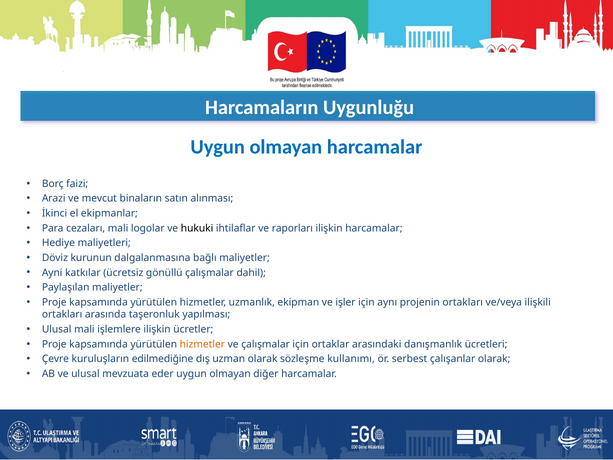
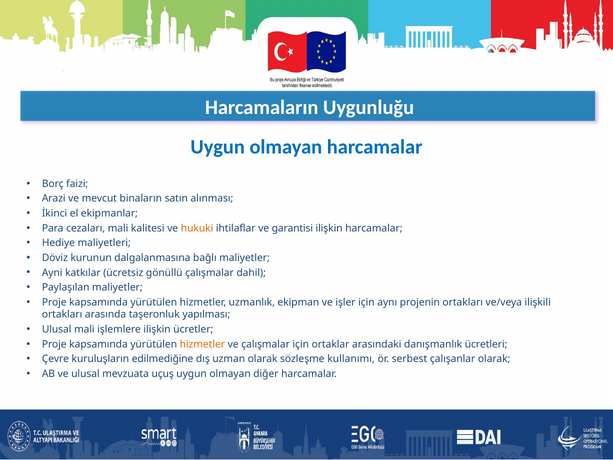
logolar: logolar -> kalitesi
hukuki colour: black -> orange
raporları: raporları -> garantisi
eder: eder -> uçuş
